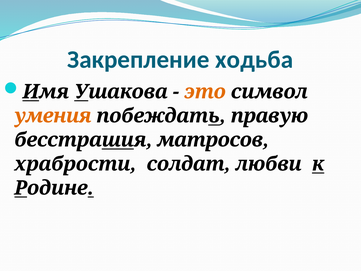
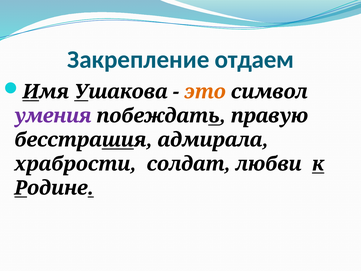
ходьба: ходьба -> отдаем
умения colour: orange -> purple
матросов: матросов -> адмирала
